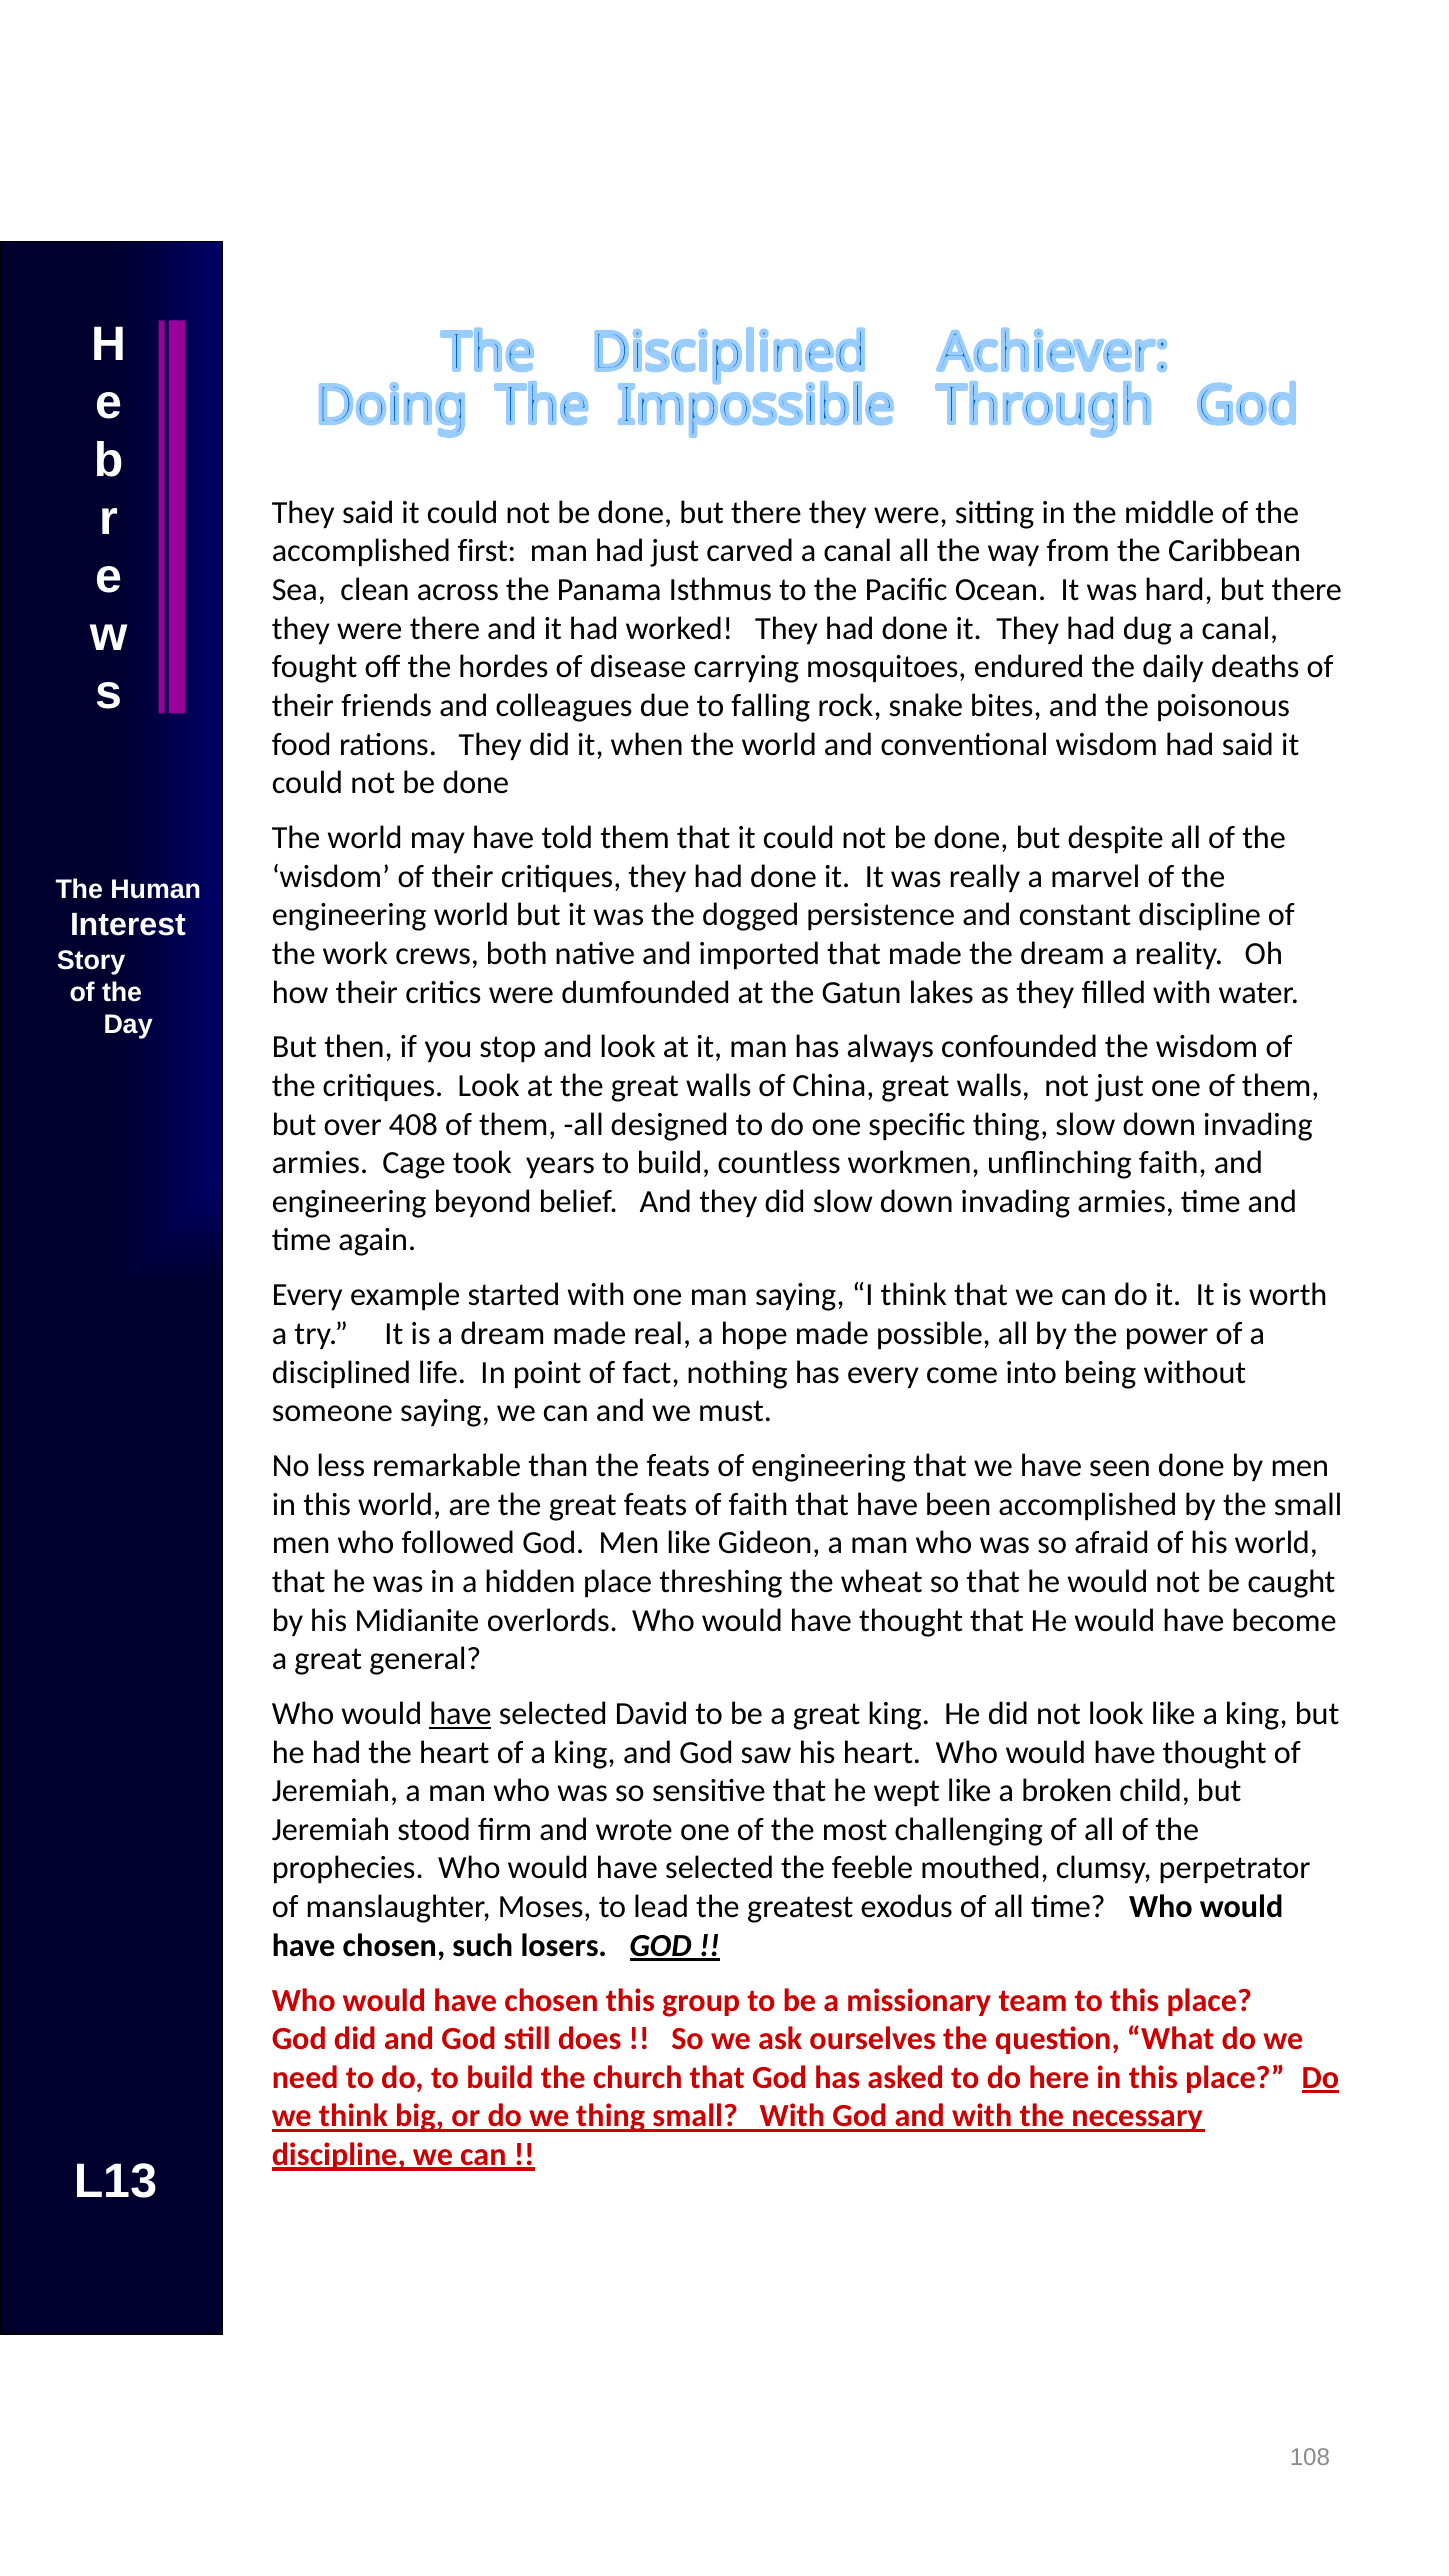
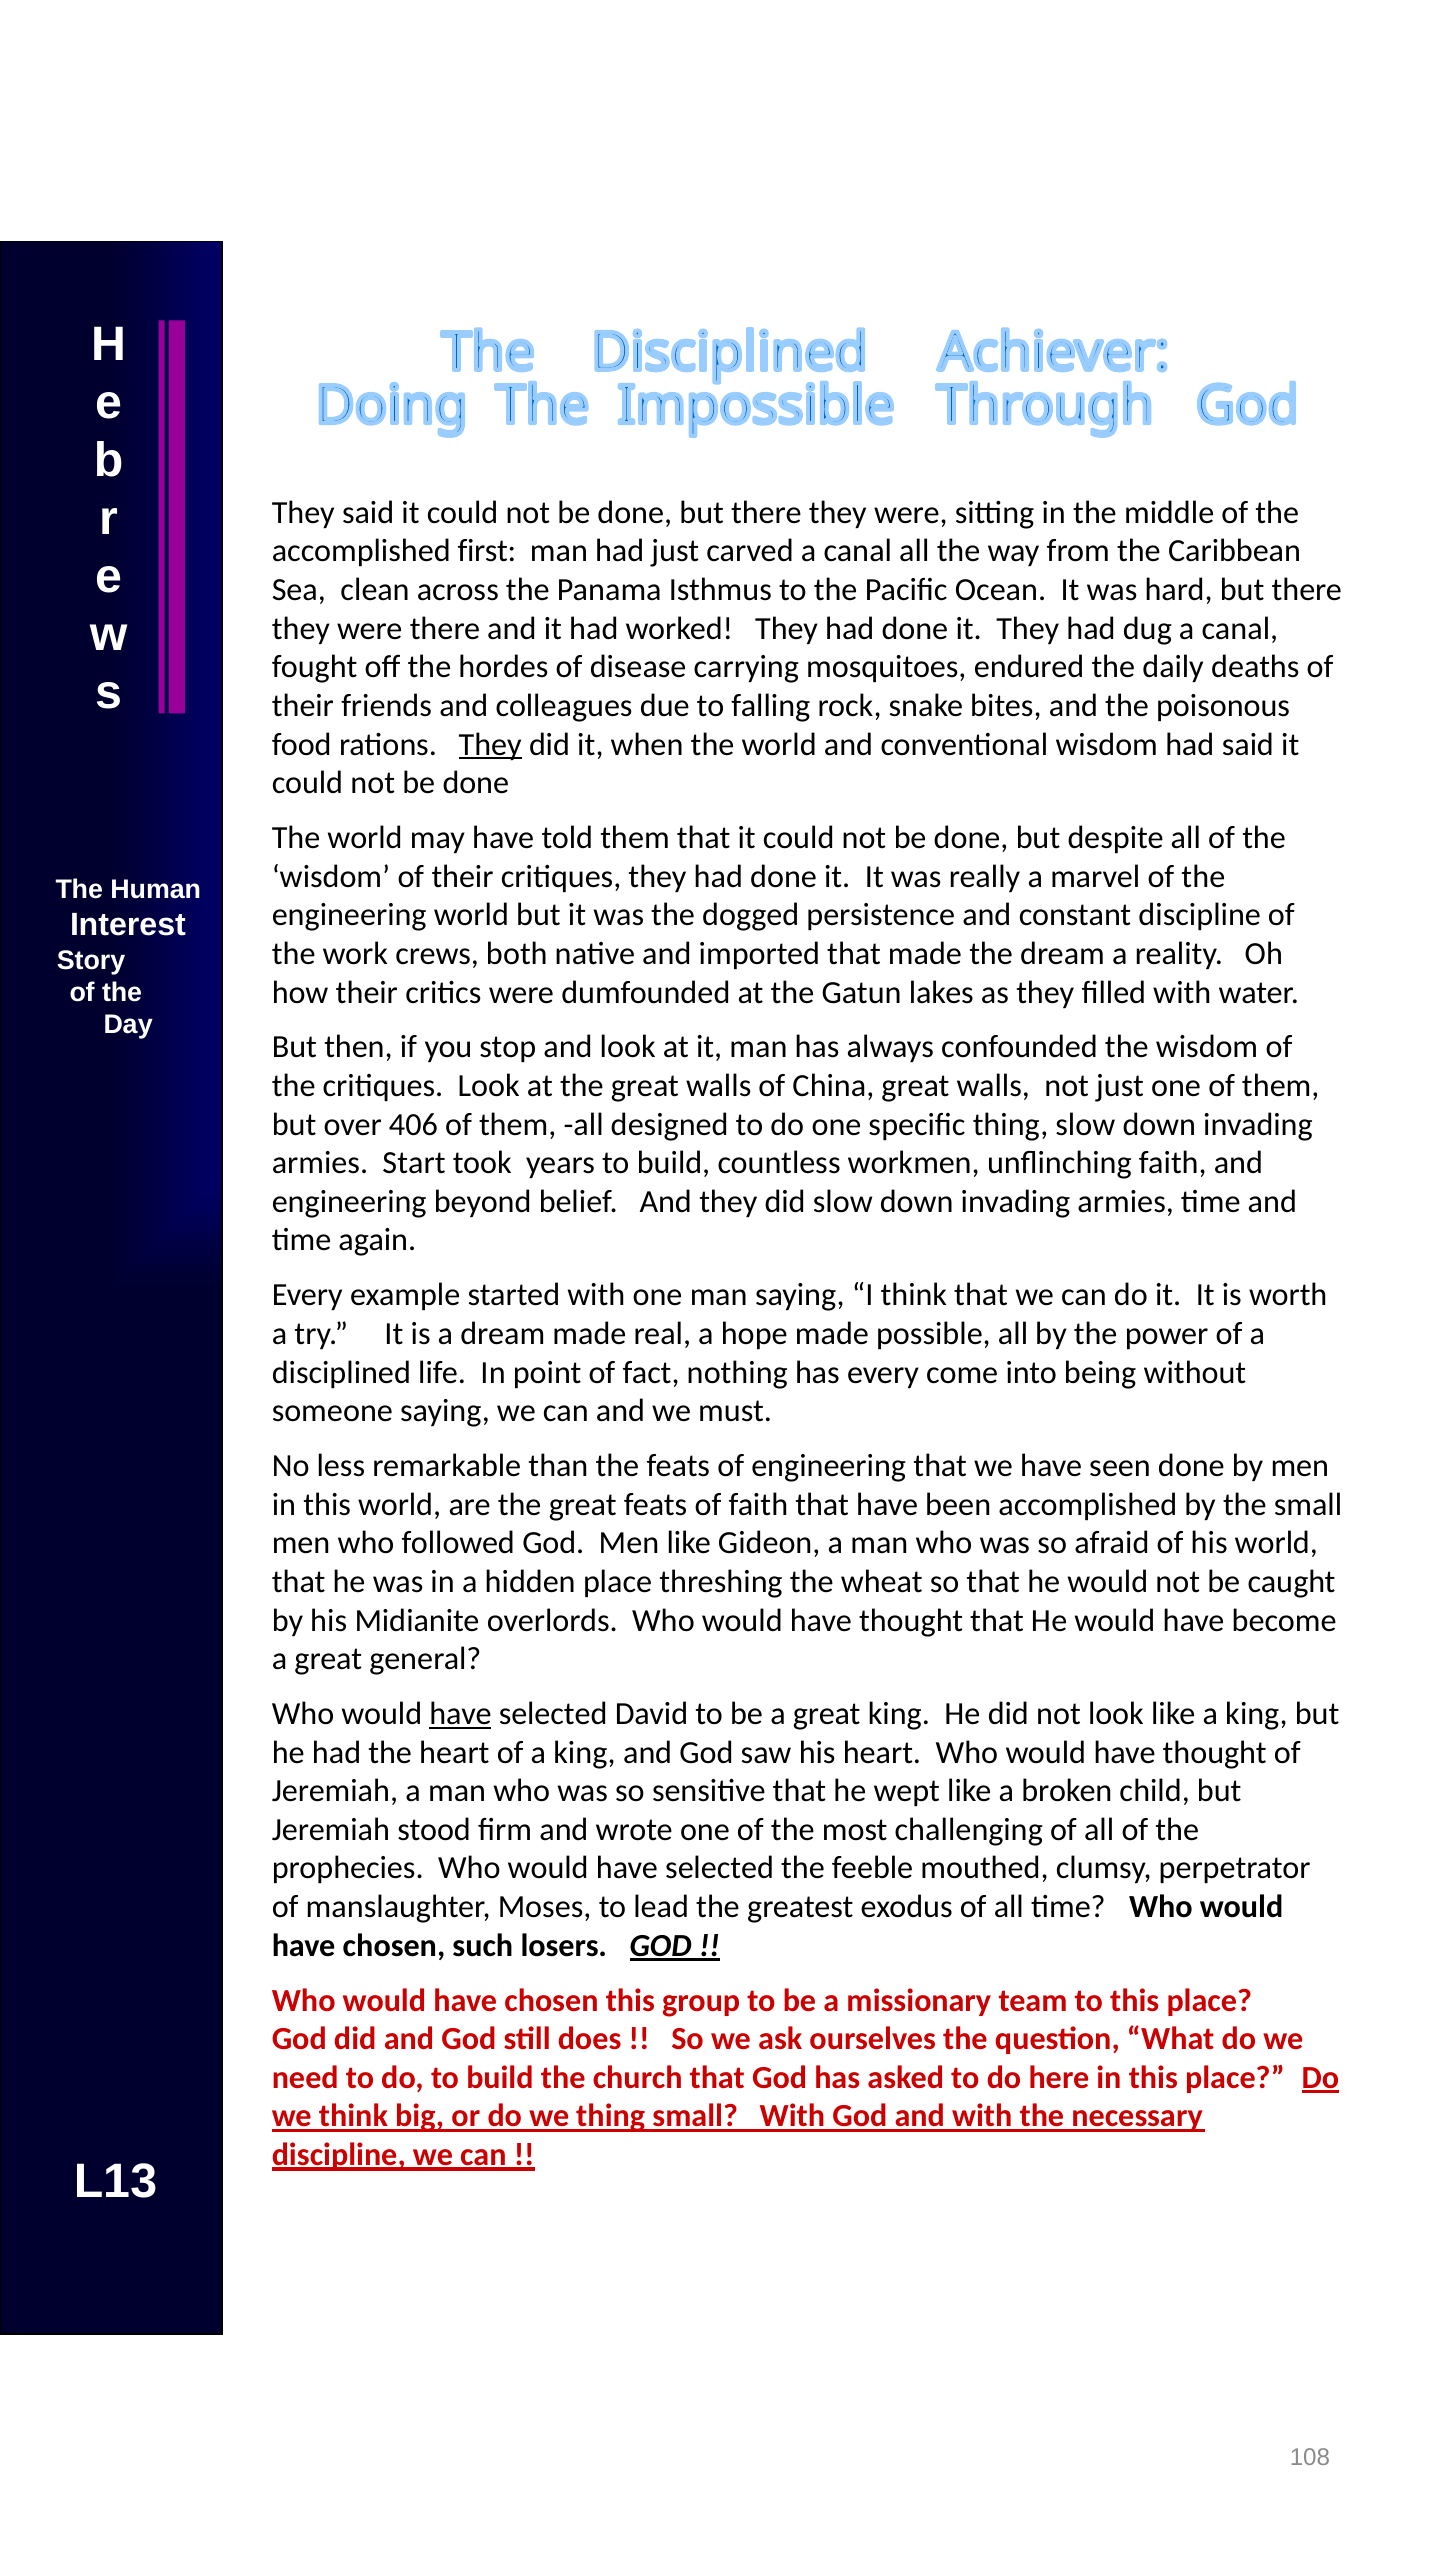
They at (490, 744) underline: none -> present
408: 408 -> 406
Cage: Cage -> Start
